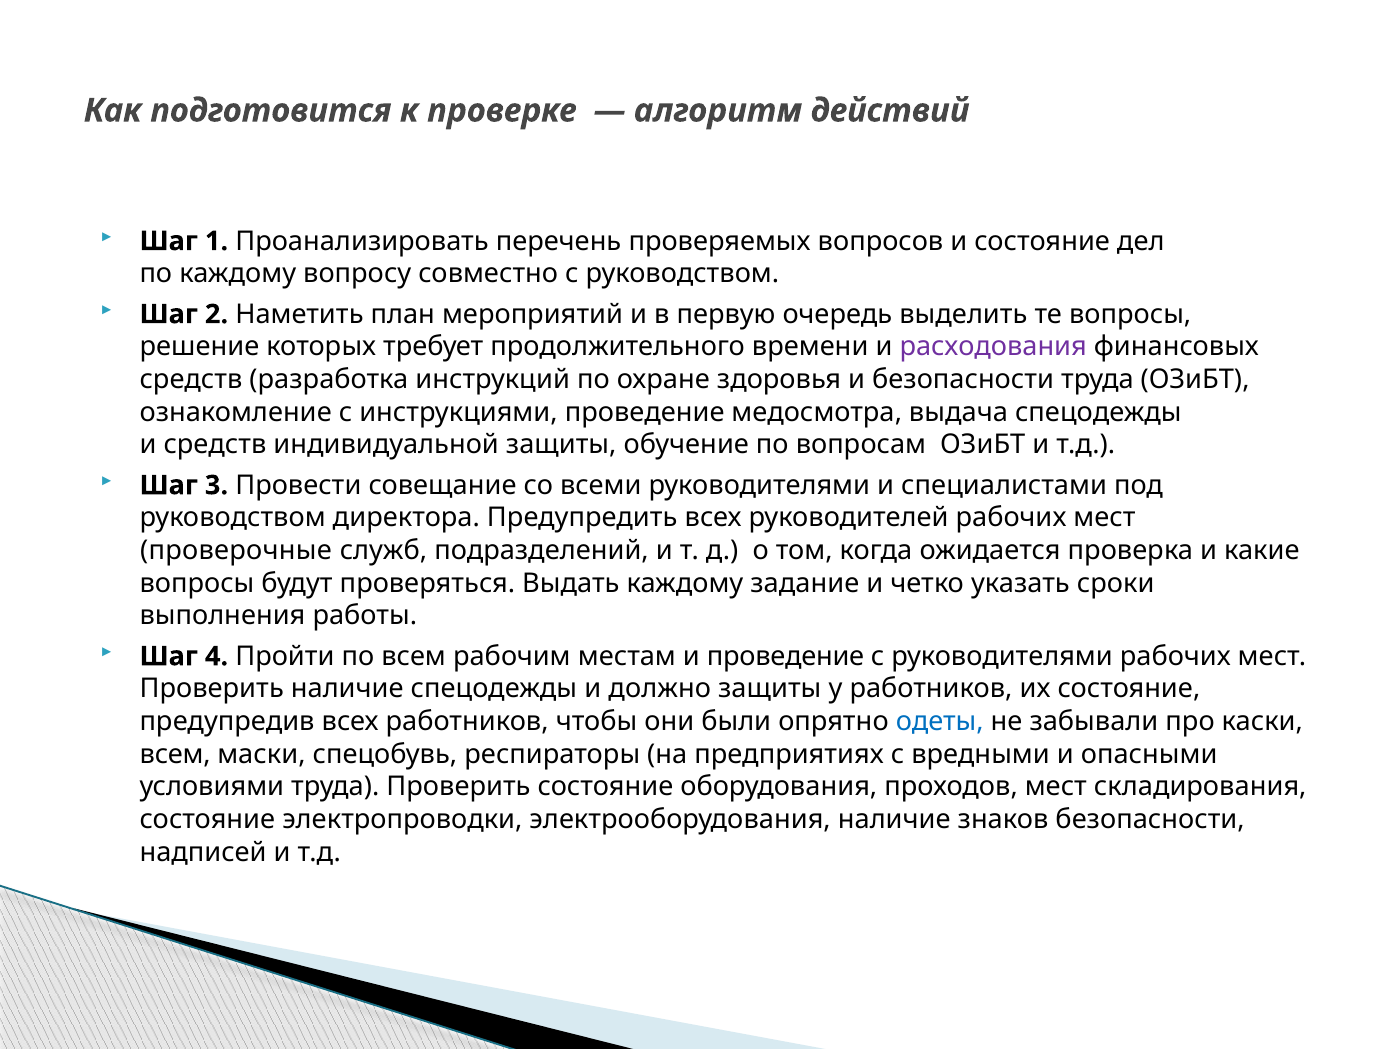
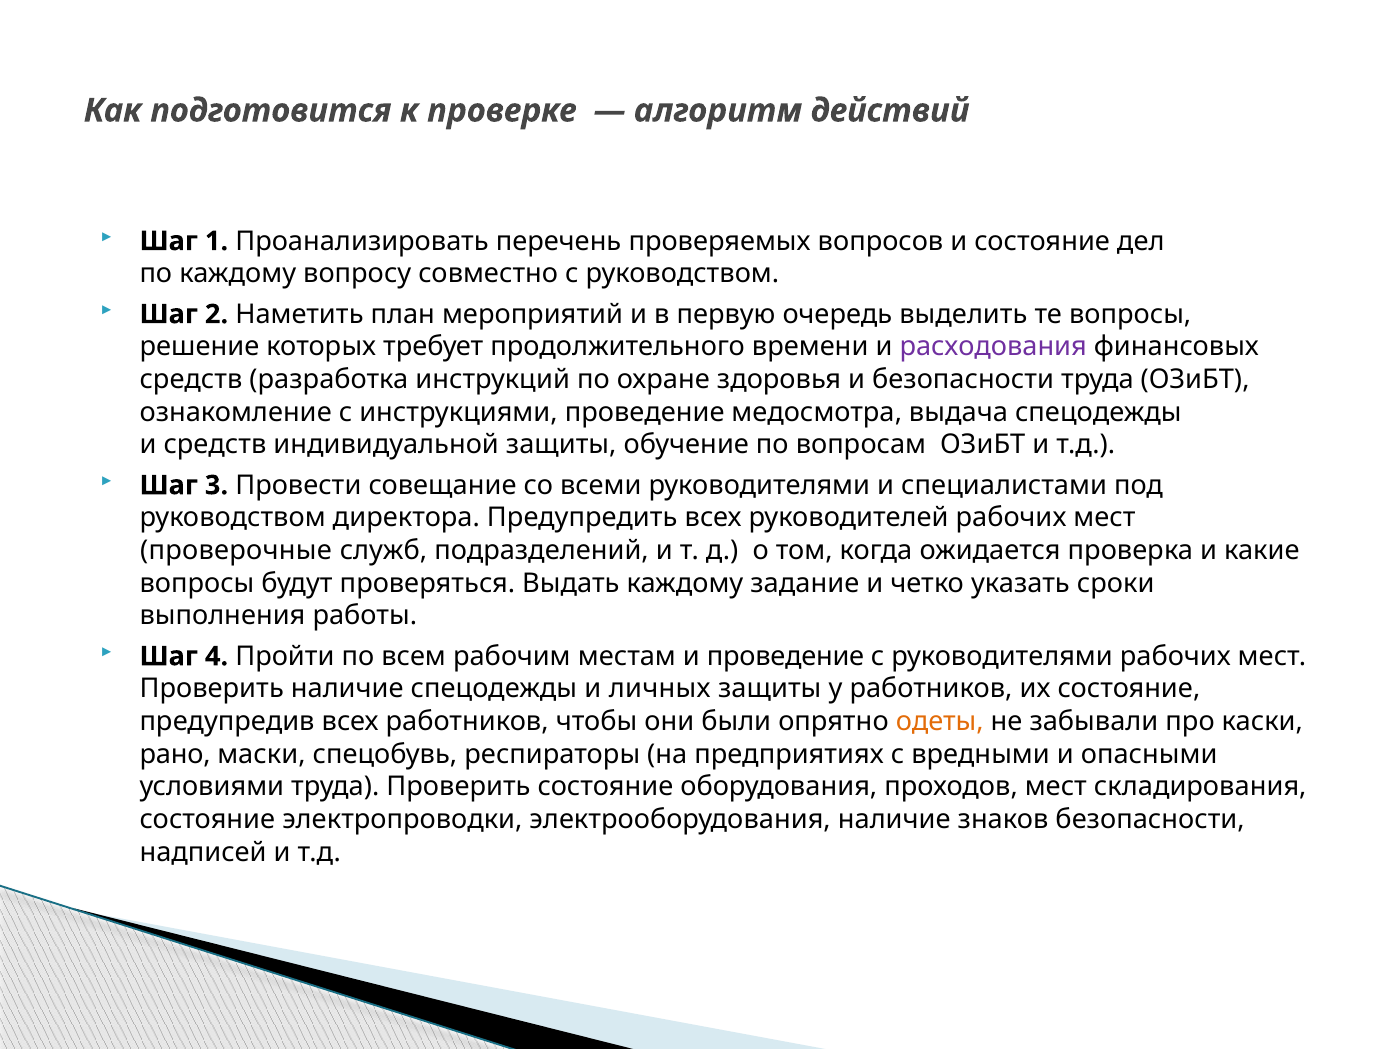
должно: должно -> личных
одеты colour: blue -> orange
всем at (175, 754): всем -> рано
